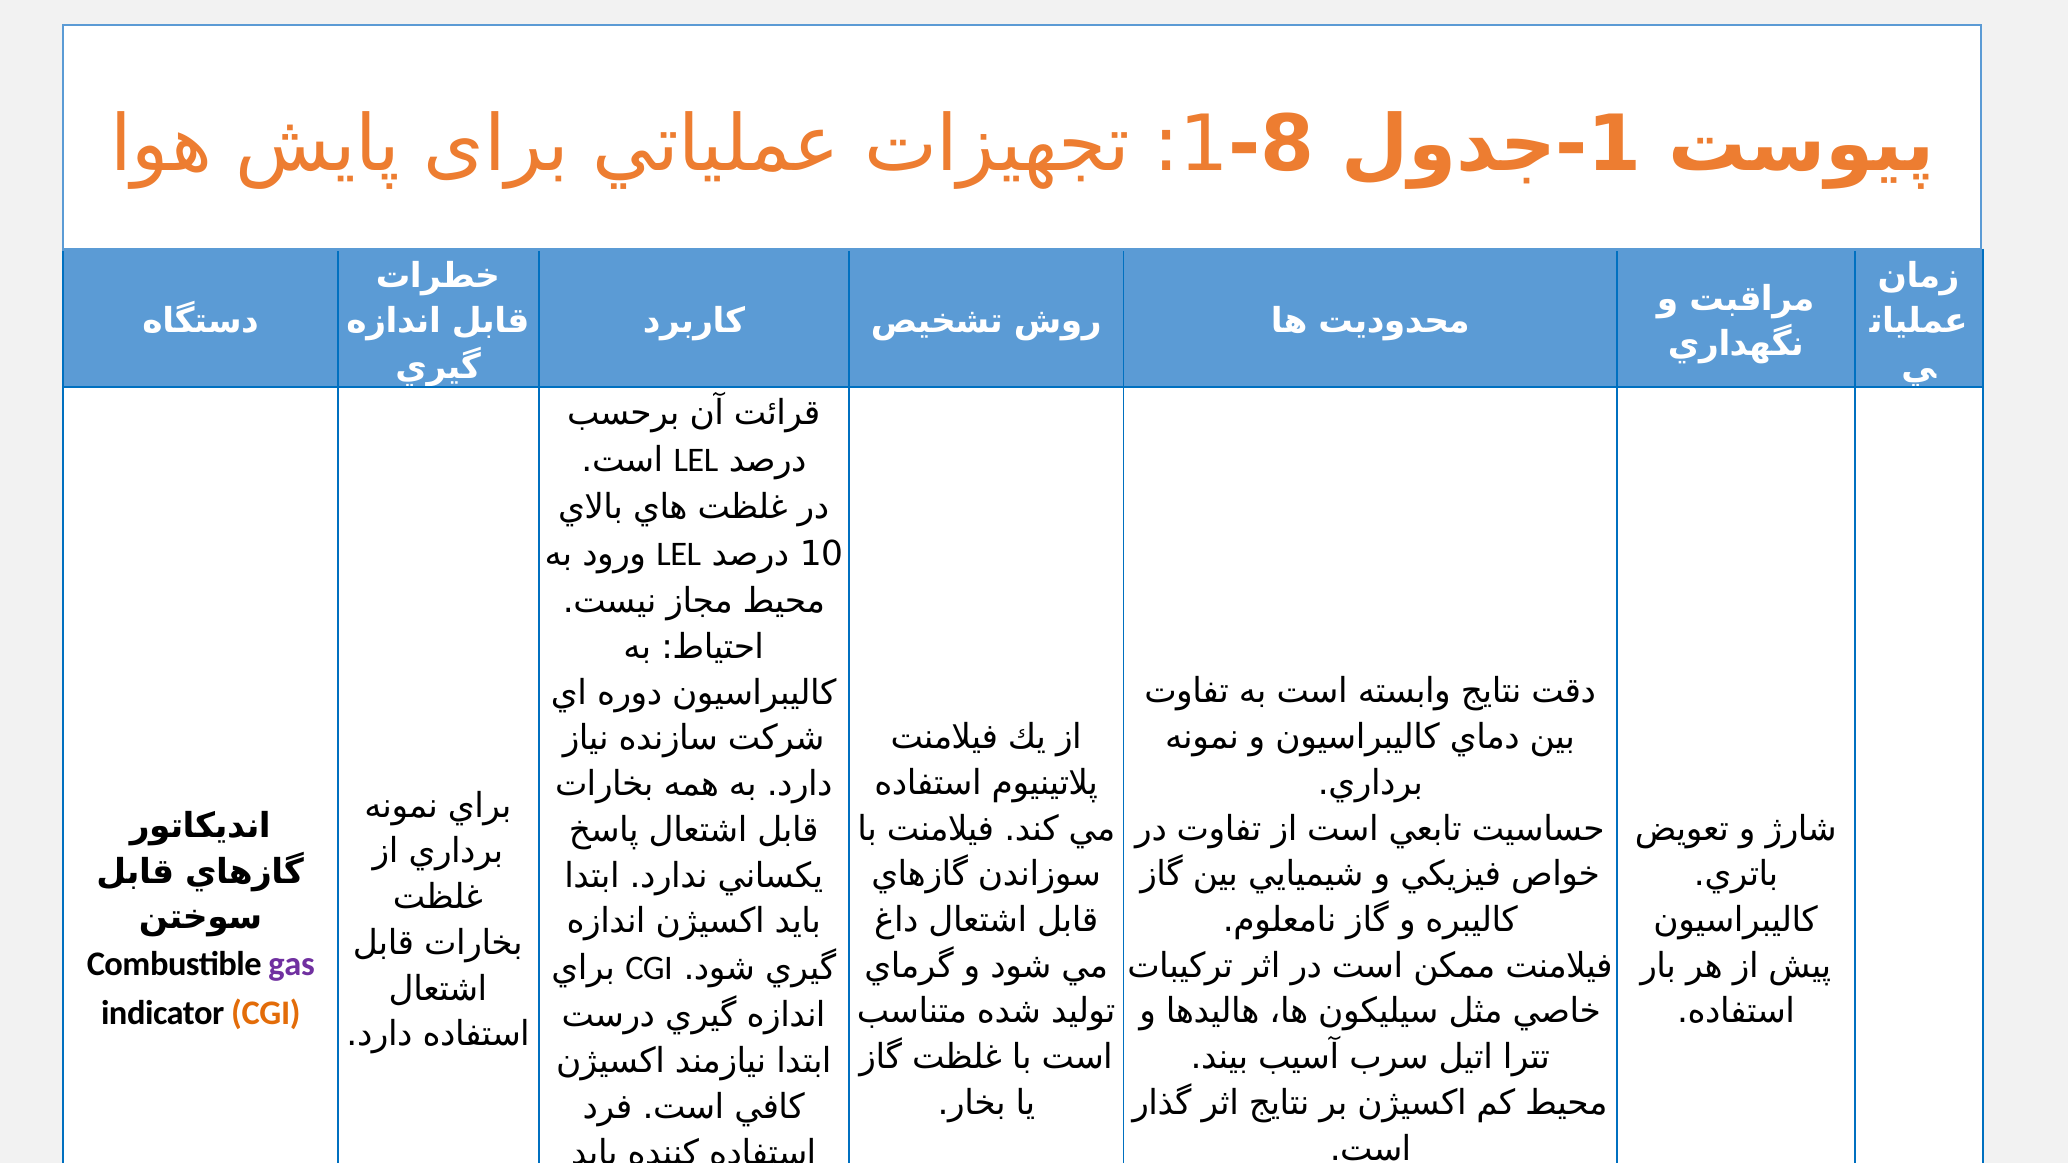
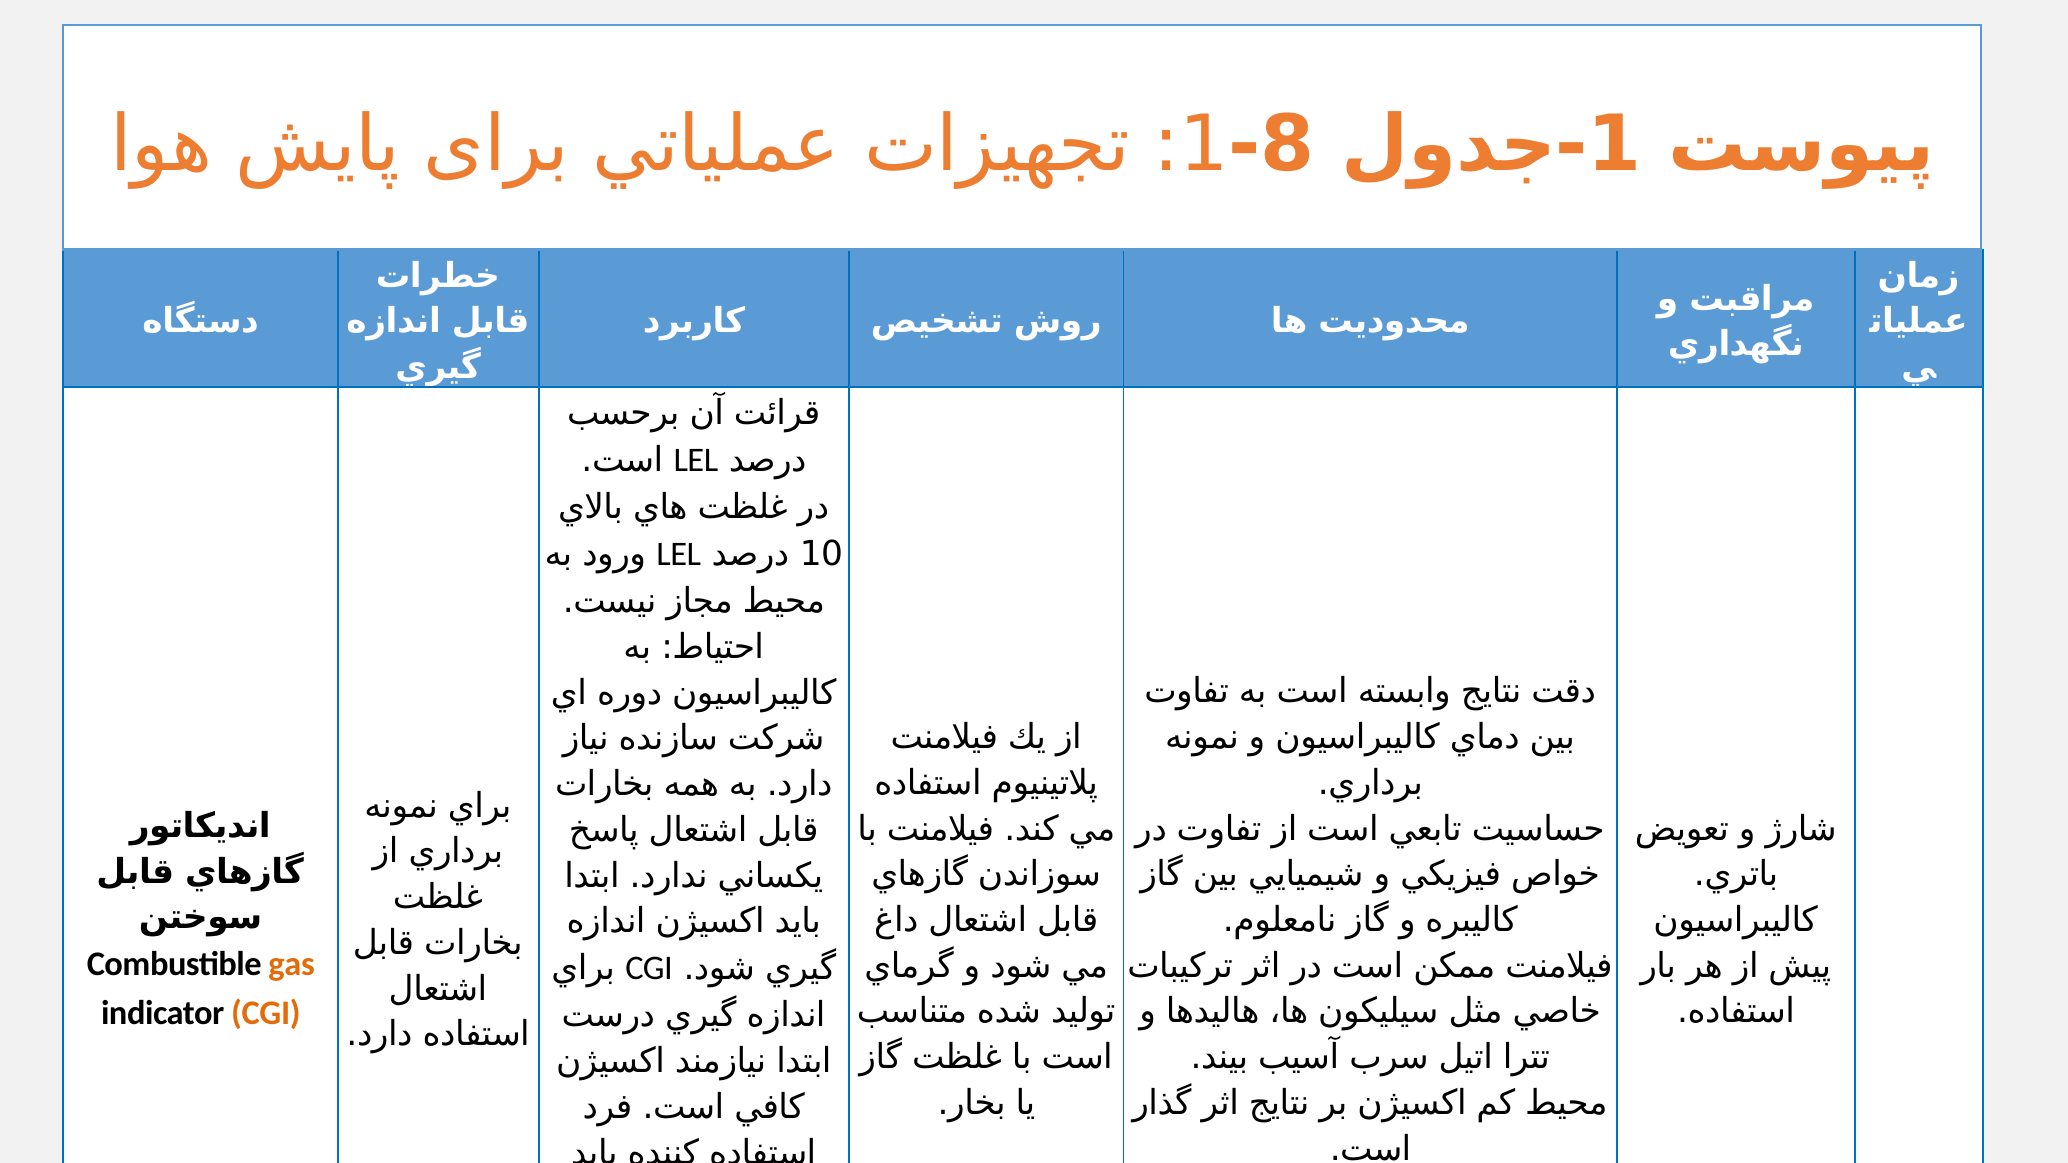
gas colour: purple -> orange
